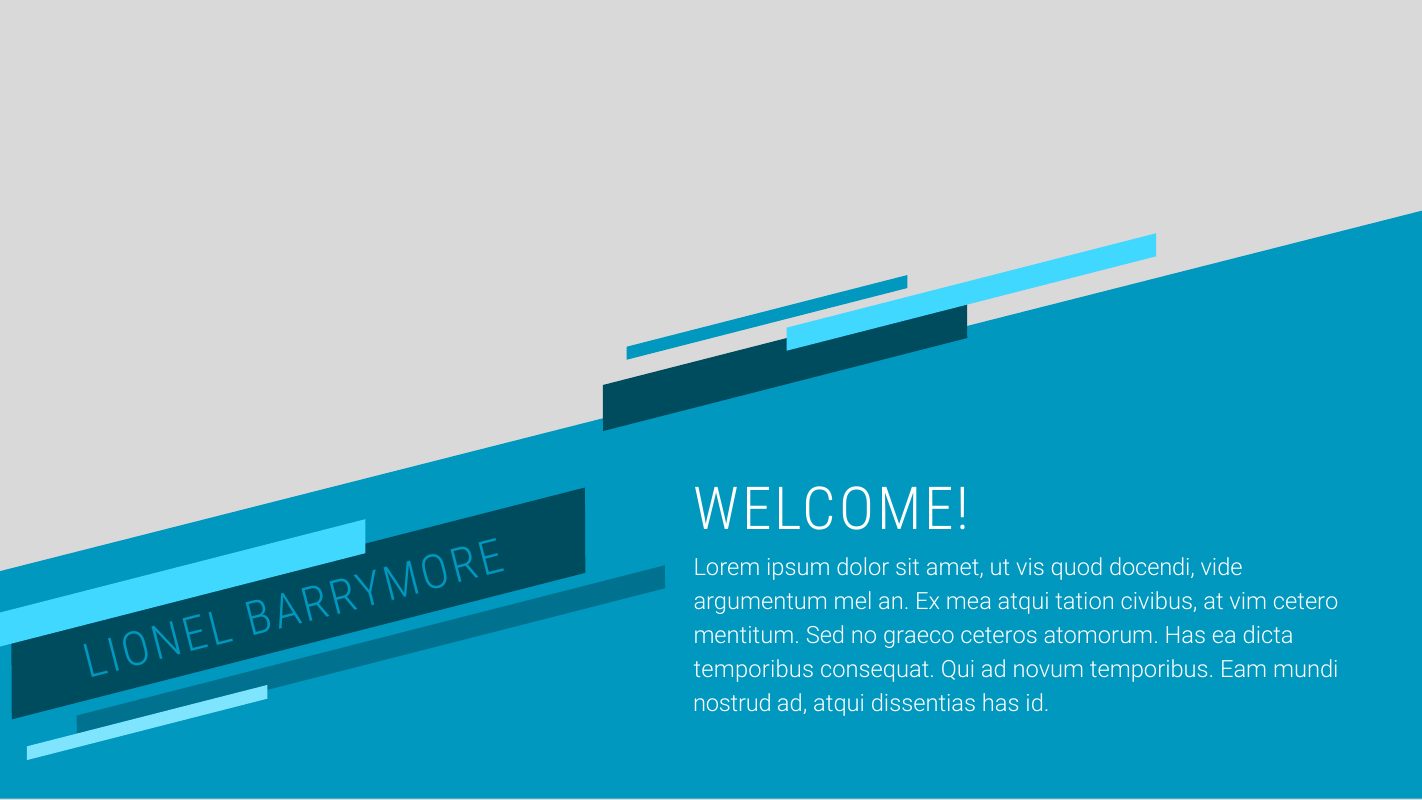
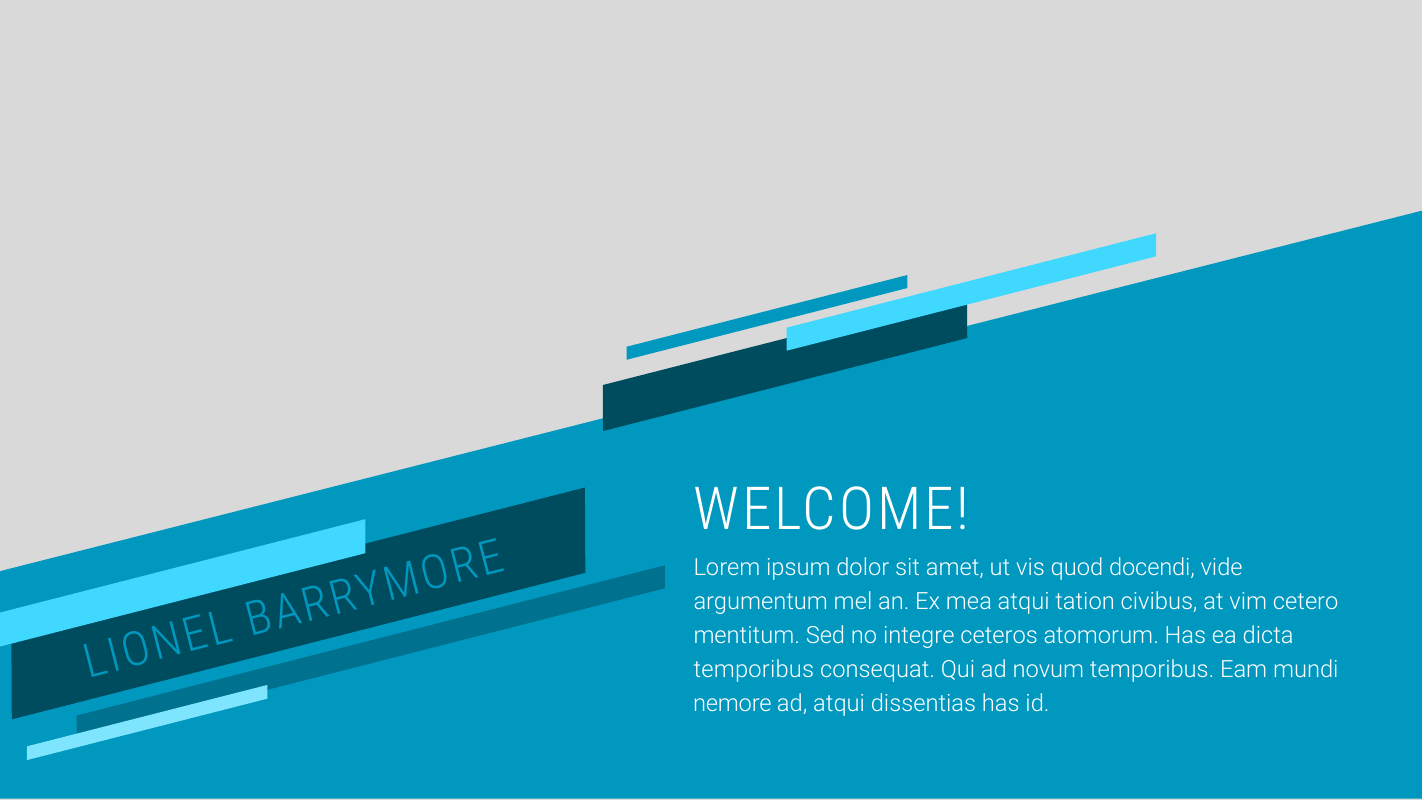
graeco: graeco -> integre
nostrud: nostrud -> nemore
